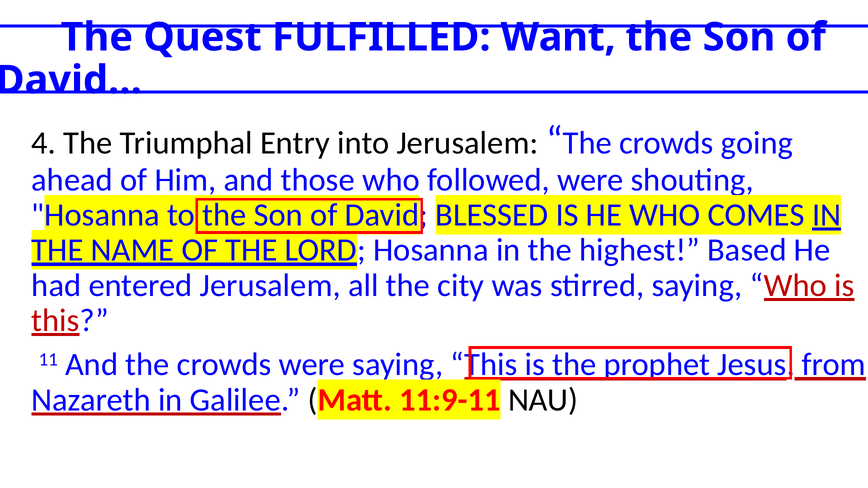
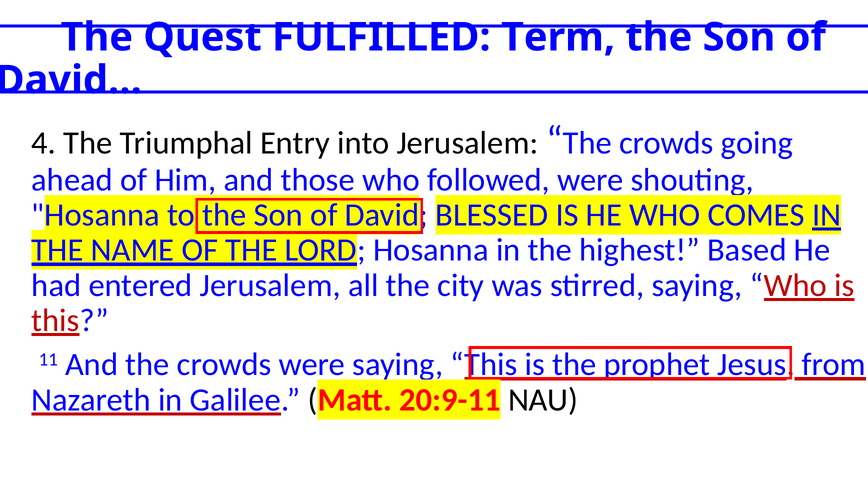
Want: Want -> Term
11:9-11: 11:9-11 -> 20:9-11
